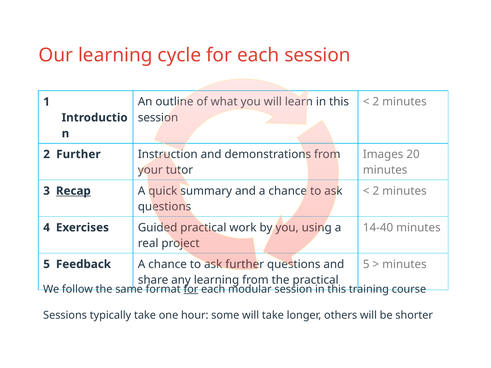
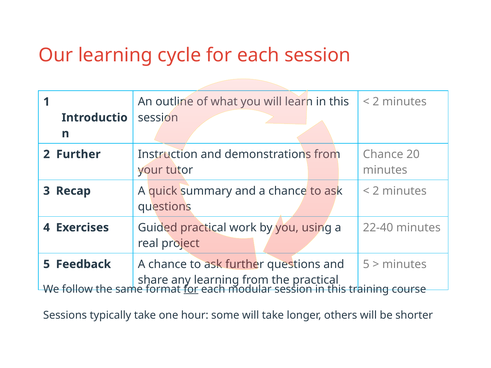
Images at (383, 154): Images -> Chance
Recap underline: present -> none
14-40: 14-40 -> 22-40
